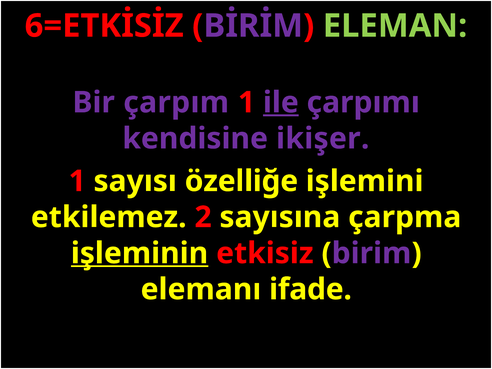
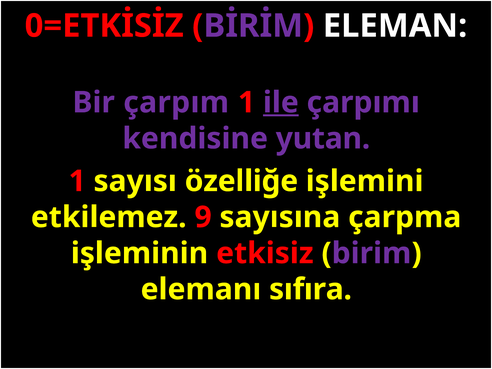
6=ETKİSİZ: 6=ETKİSİZ -> 0=ETKİSİZ
ELEMAN colour: light green -> white
ikişer: ikişer -> yutan
2: 2 -> 9
işleminin underline: present -> none
ifade: ifade -> sıfıra
